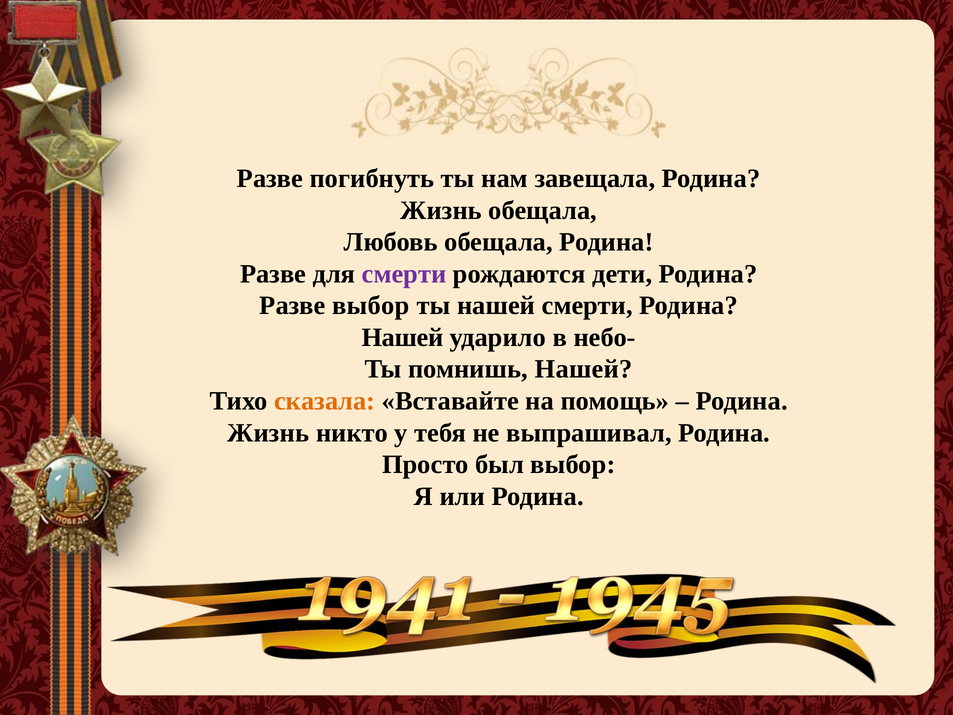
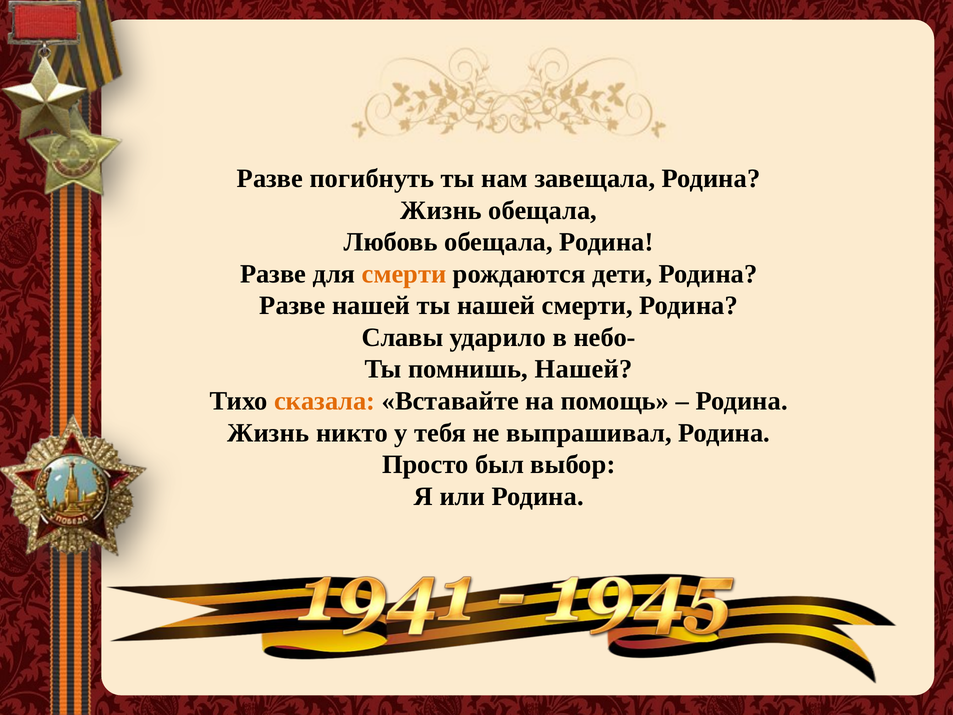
смерти at (404, 274) colour: purple -> orange
Разве выбор: выбор -> нашей
Нашей at (403, 337): Нашей -> Славы
